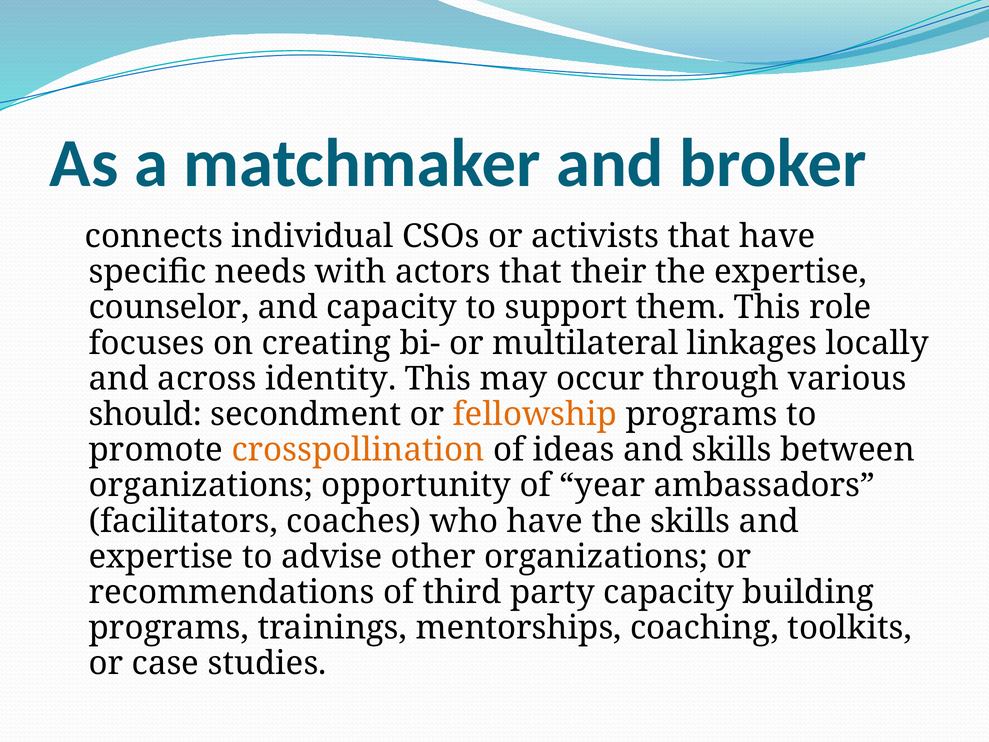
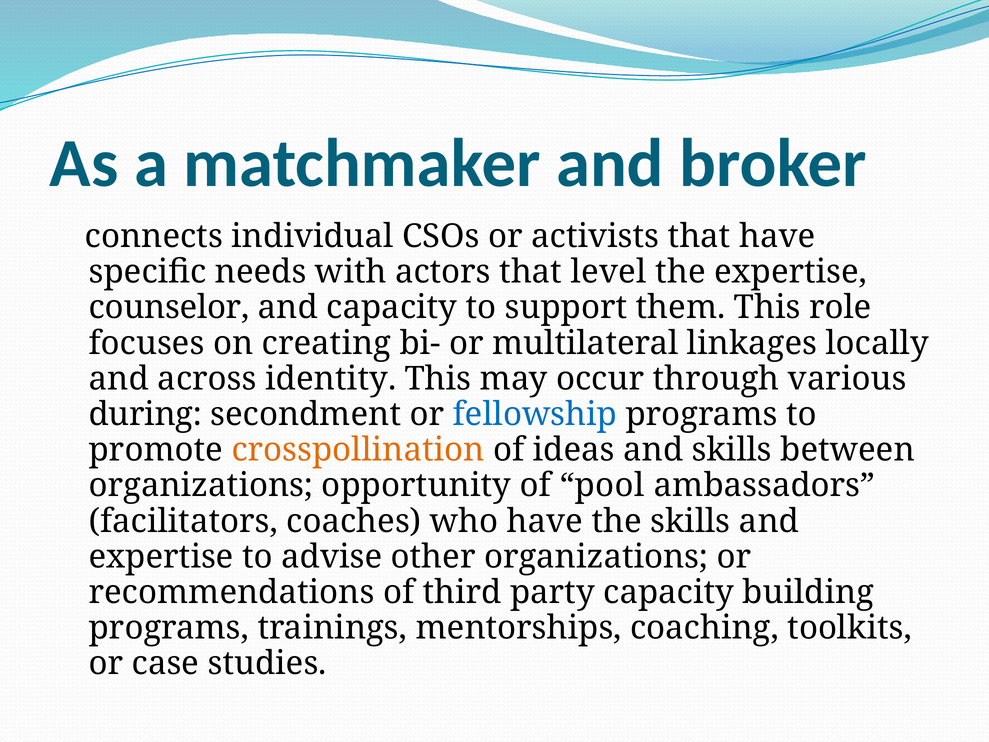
their: their -> level
should: should -> during
fellowship colour: orange -> blue
year: year -> pool
